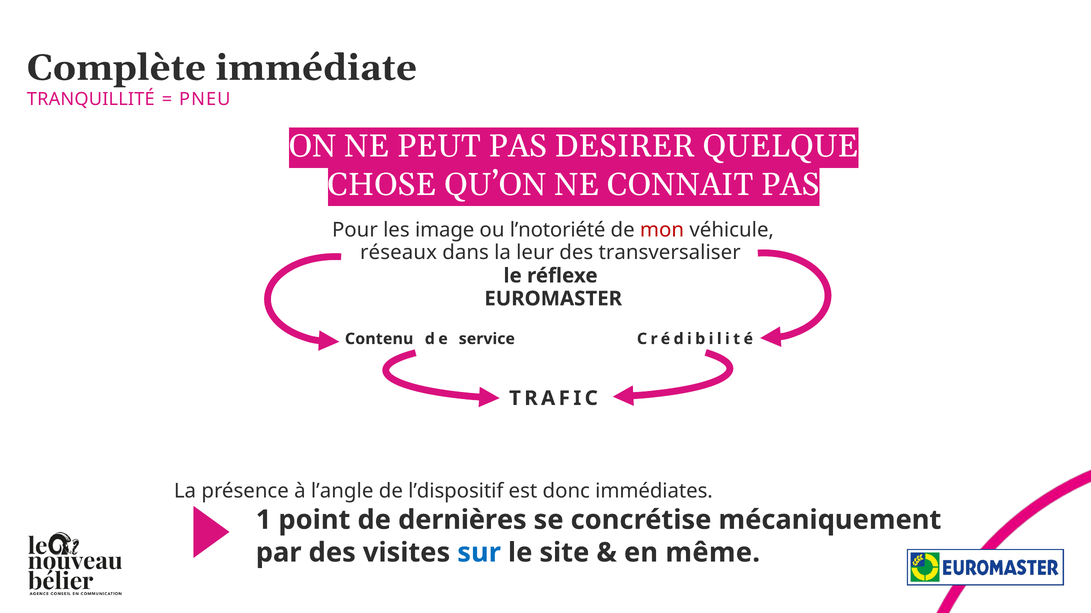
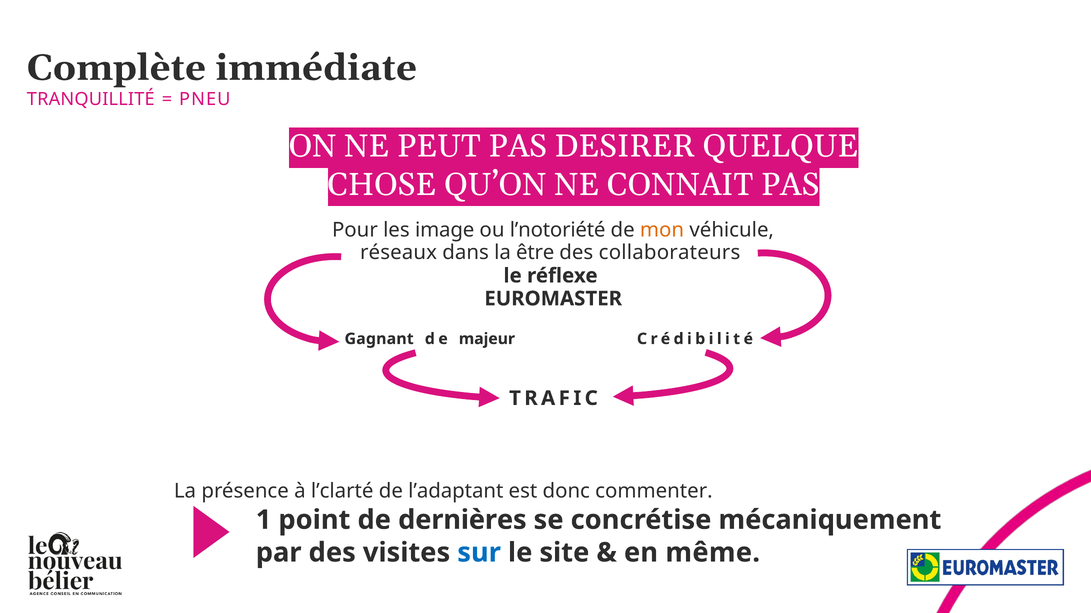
mon colour: red -> orange
leur: leur -> être
transversaliser: transversaliser -> collaborateurs
Contenu: Contenu -> Gagnant
service: service -> majeur
l’angle: l’angle -> l’clarté
l’dispositif: l’dispositif -> l’adaptant
immédiates: immédiates -> commenter
